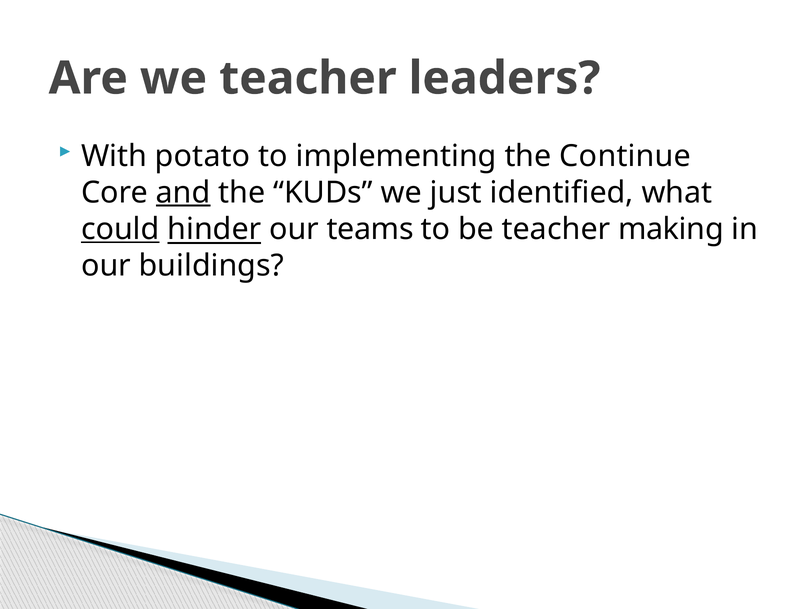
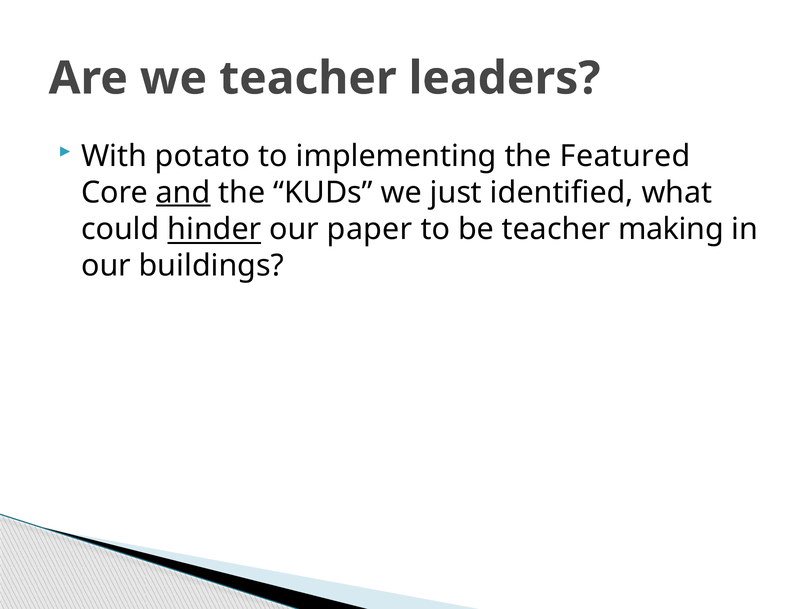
Continue: Continue -> Featured
could underline: present -> none
teams: teams -> paper
